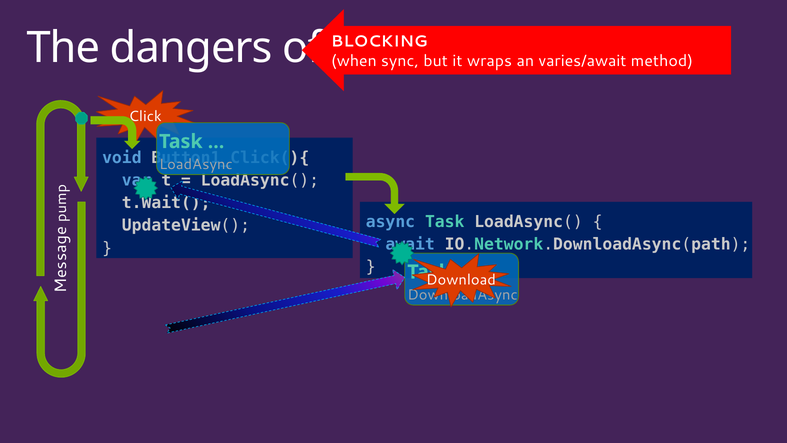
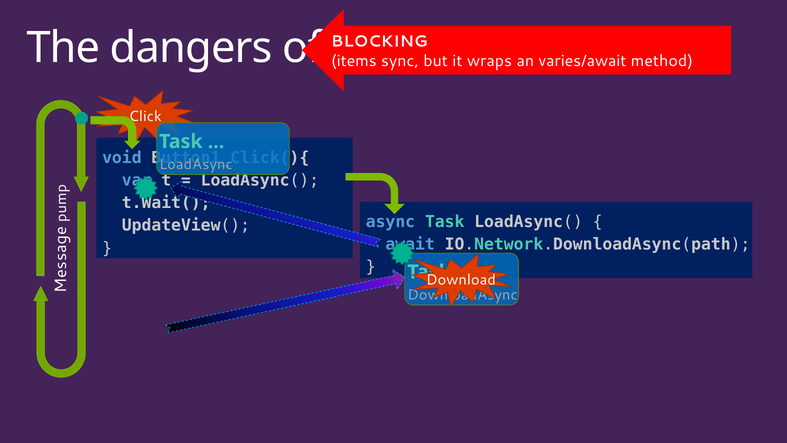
when: when -> items
